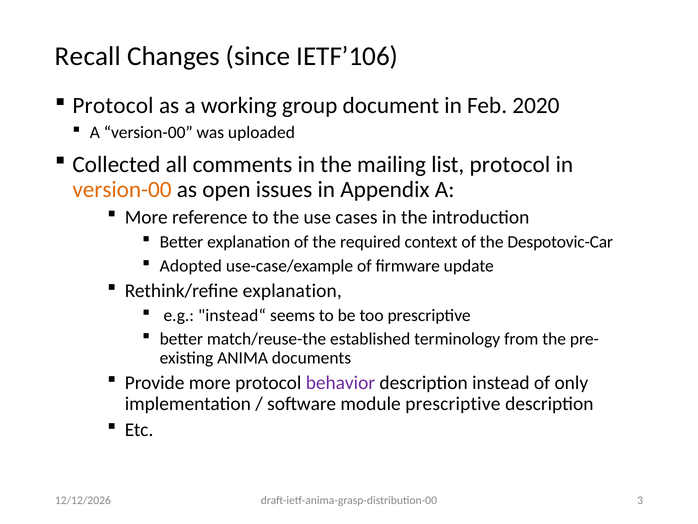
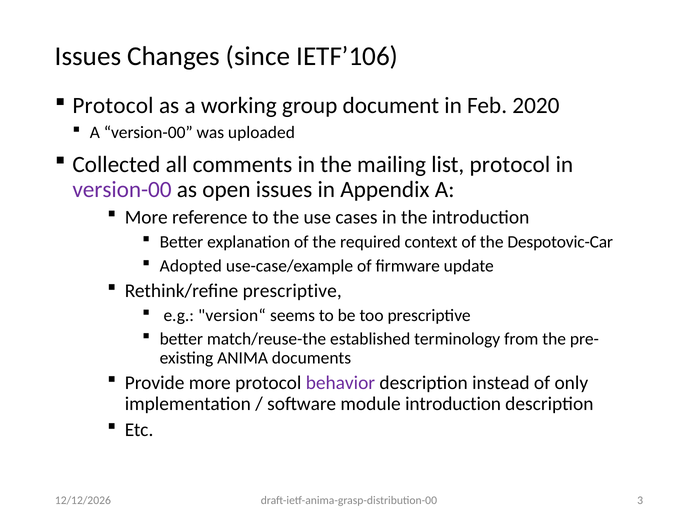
Recall at (88, 56): Recall -> Issues
version-00 at (122, 189) colour: orange -> purple
Rethink/refine explanation: explanation -> prescriptive
instead“: instead“ -> version“
module prescriptive: prescriptive -> introduction
